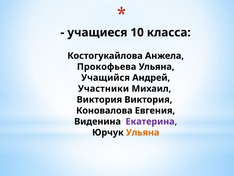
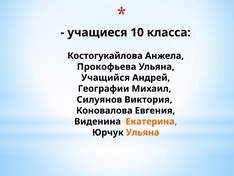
Участники: Участники -> Географии
Виктория at (99, 99): Виктория -> Силуянов
Екатерина colour: purple -> orange
